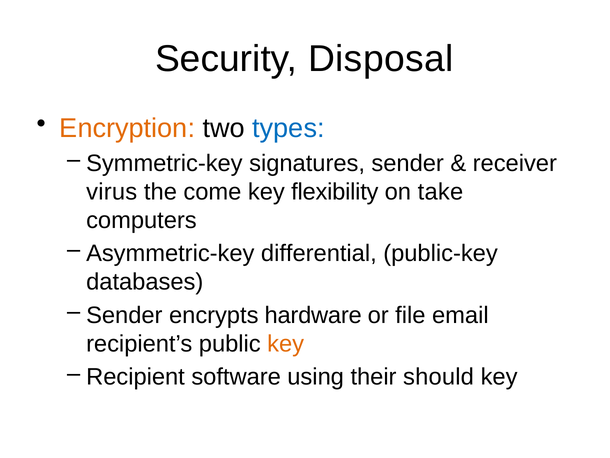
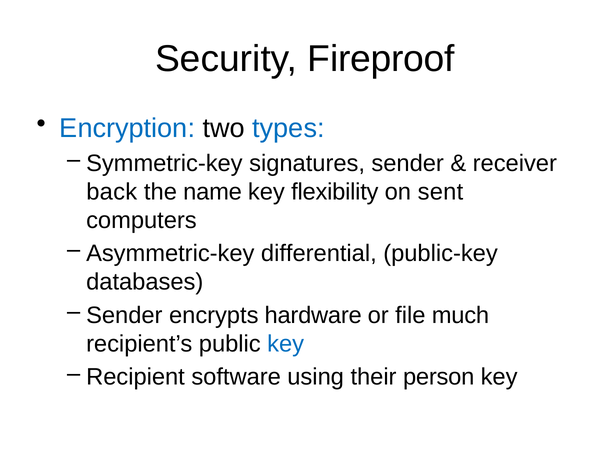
Disposal: Disposal -> Fireproof
Encryption colour: orange -> blue
virus: virus -> back
come: come -> name
take: take -> sent
email: email -> much
key at (286, 343) colour: orange -> blue
should: should -> person
